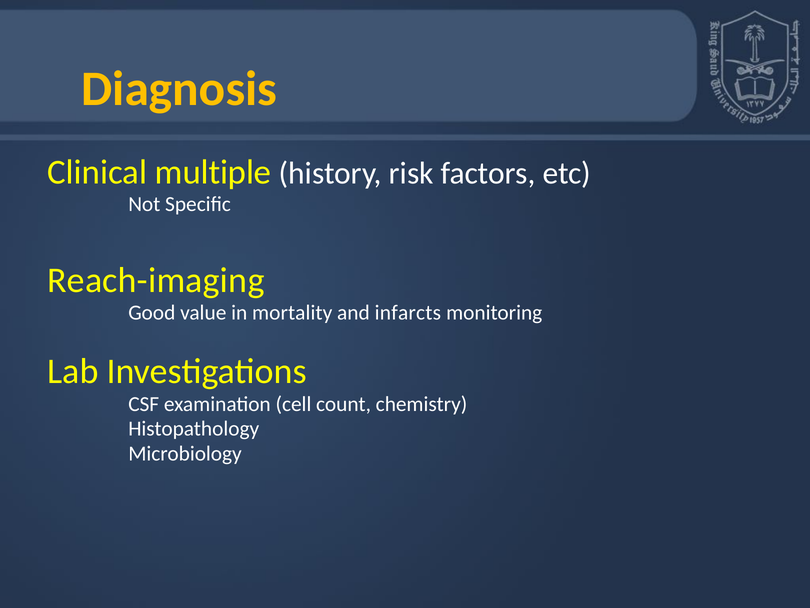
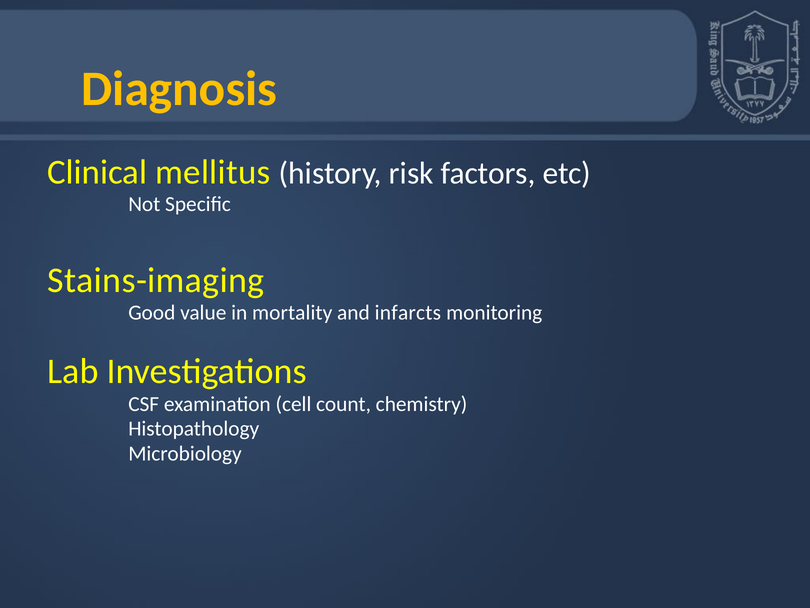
multiple: multiple -> mellitus
Reach-imaging: Reach-imaging -> Stains-imaging
